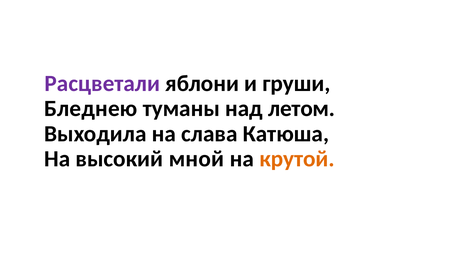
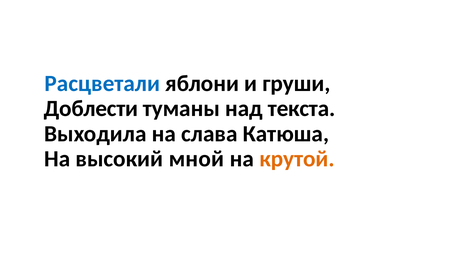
Расцветали colour: purple -> blue
Бледнею: Бледнею -> Доблести
летом: летом -> текста
